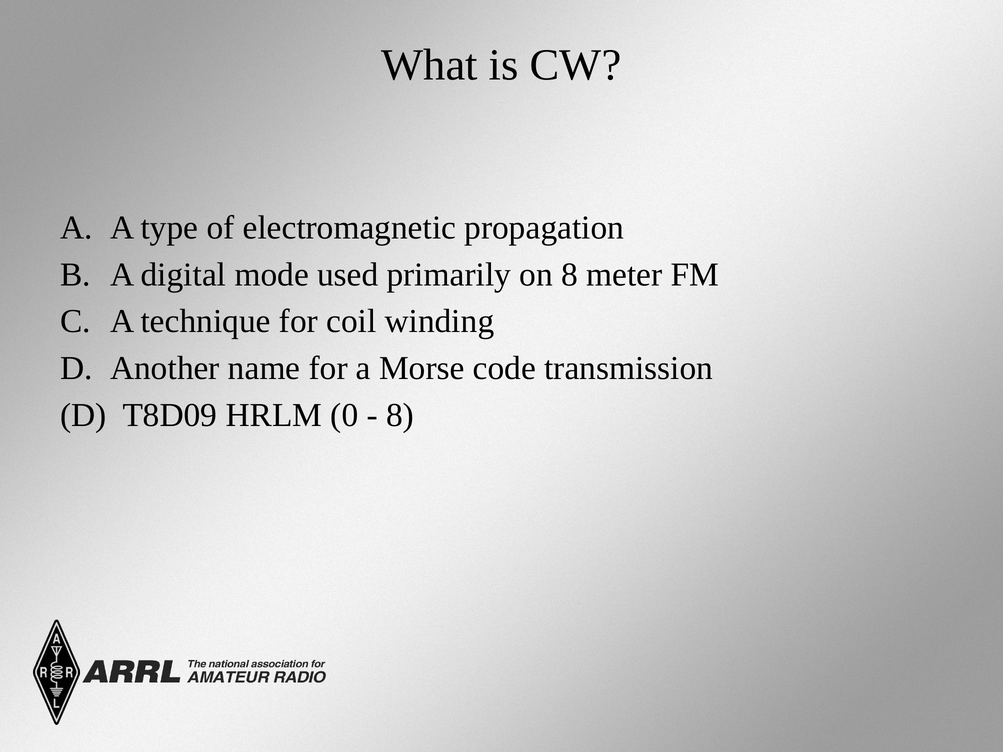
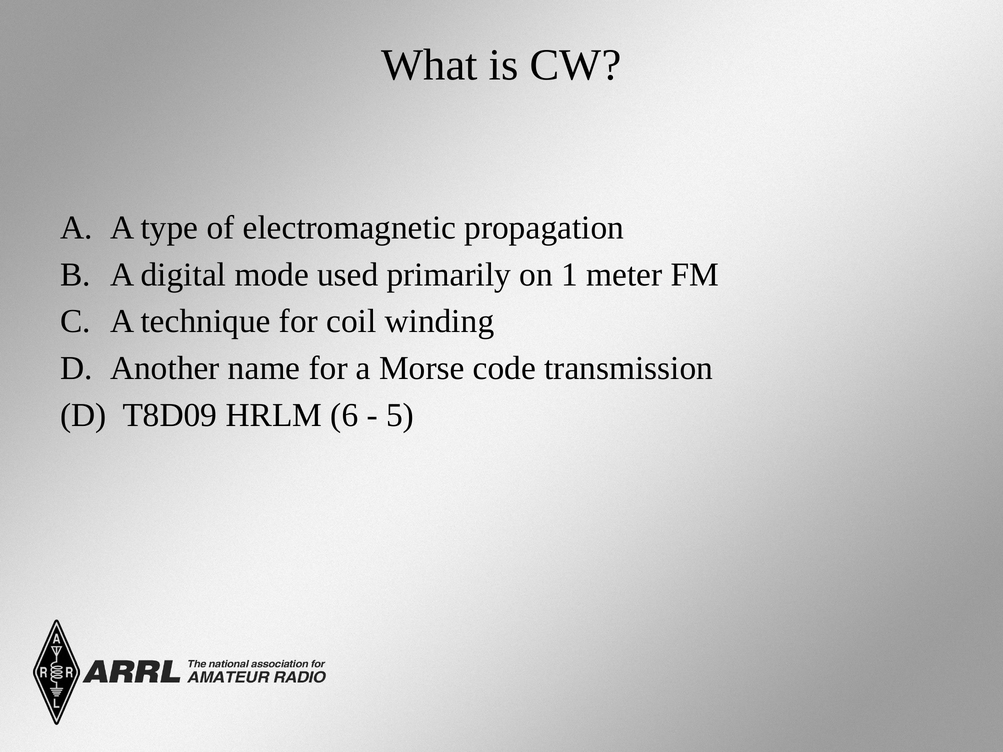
on 8: 8 -> 1
0: 0 -> 6
8 at (400, 415): 8 -> 5
